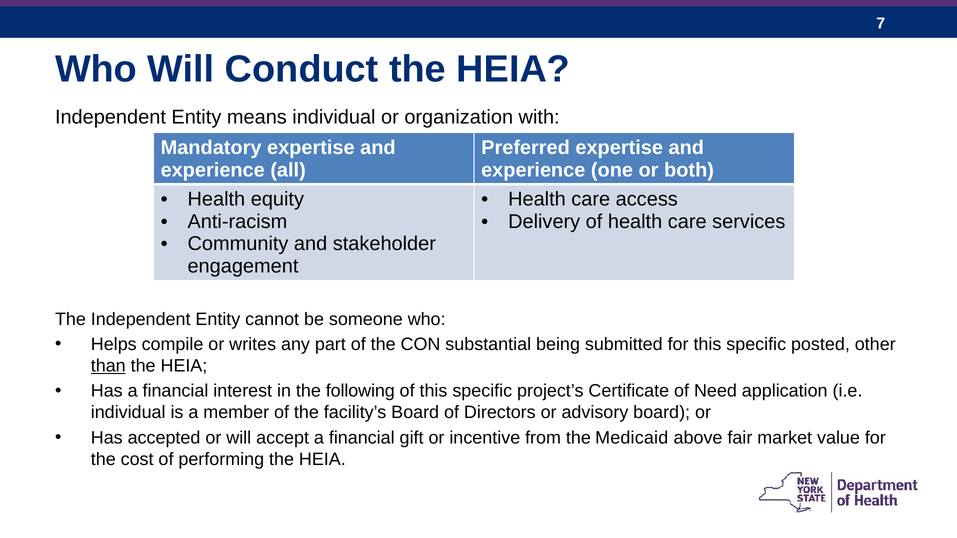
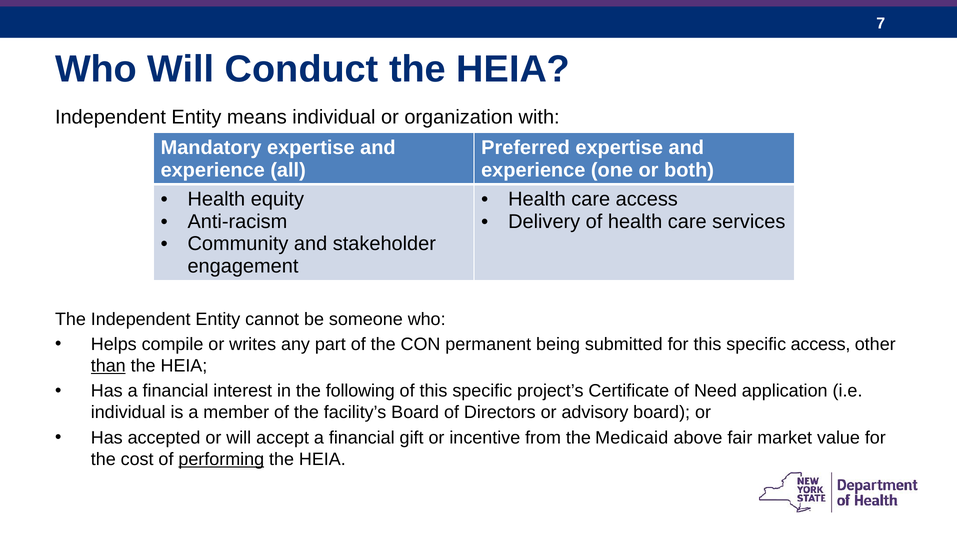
substantial: substantial -> permanent
specific posted: posted -> access
performing underline: none -> present
